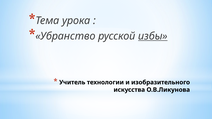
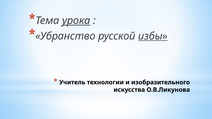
урока underline: none -> present
